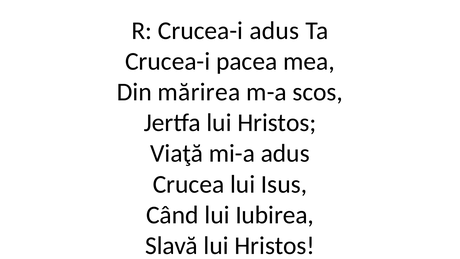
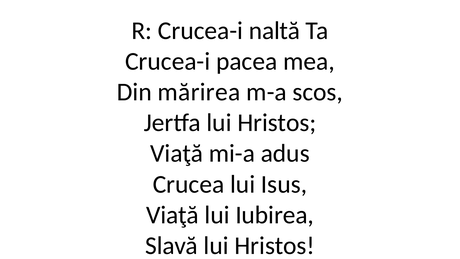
Crucea-i adus: adus -> naltă
Când at (172, 215): Când -> Viaţă
